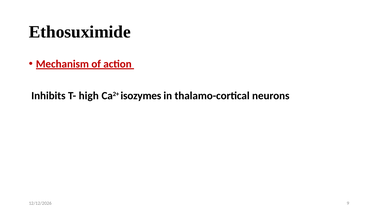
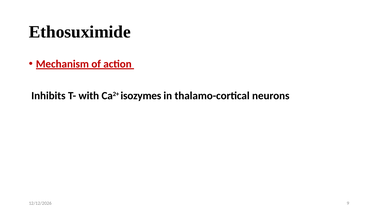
high: high -> with
